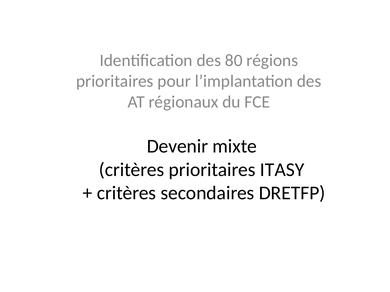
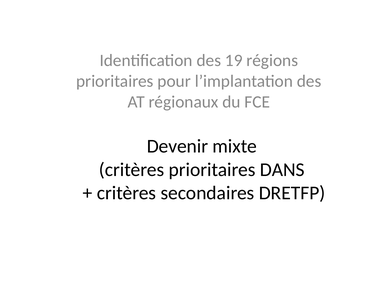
80: 80 -> 19
ITASY: ITASY -> DANS
